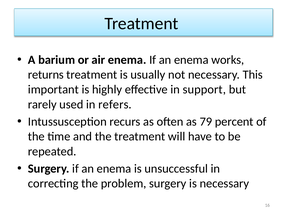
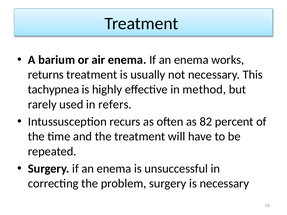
important: important -> tachypnea
support: support -> method
79: 79 -> 82
